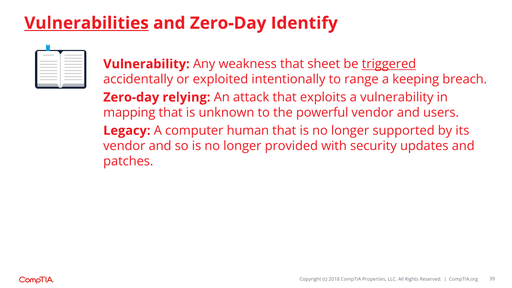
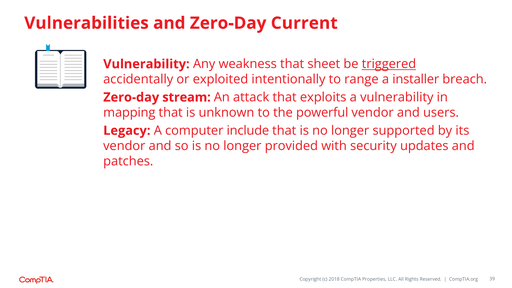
Vulnerabilities underline: present -> none
Identify: Identify -> Current
keeping: keeping -> installer
relying: relying -> stream
human: human -> include
